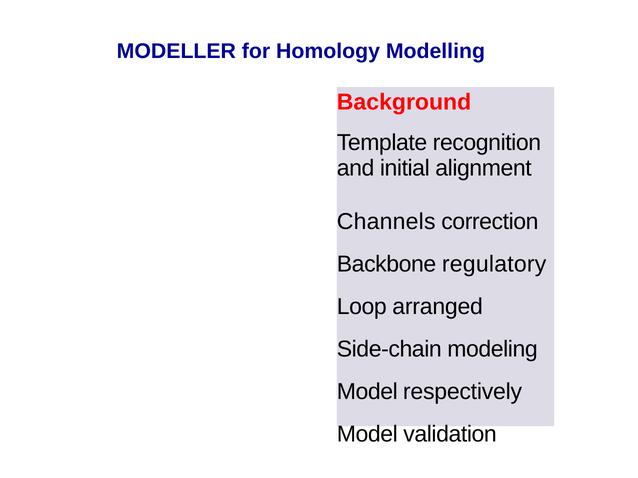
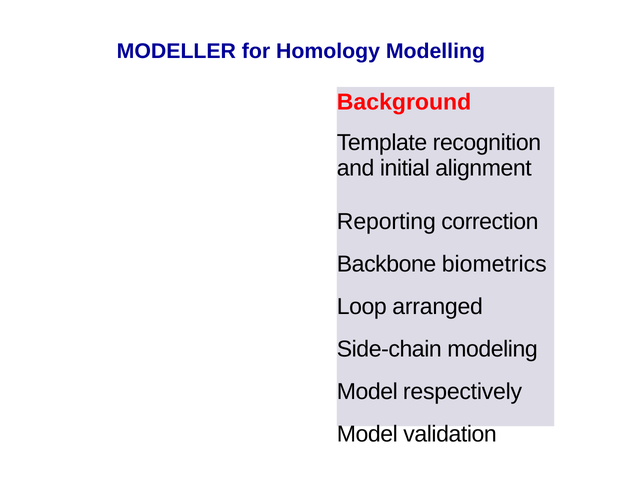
Channels: Channels -> Reporting
regulatory: regulatory -> biometrics
